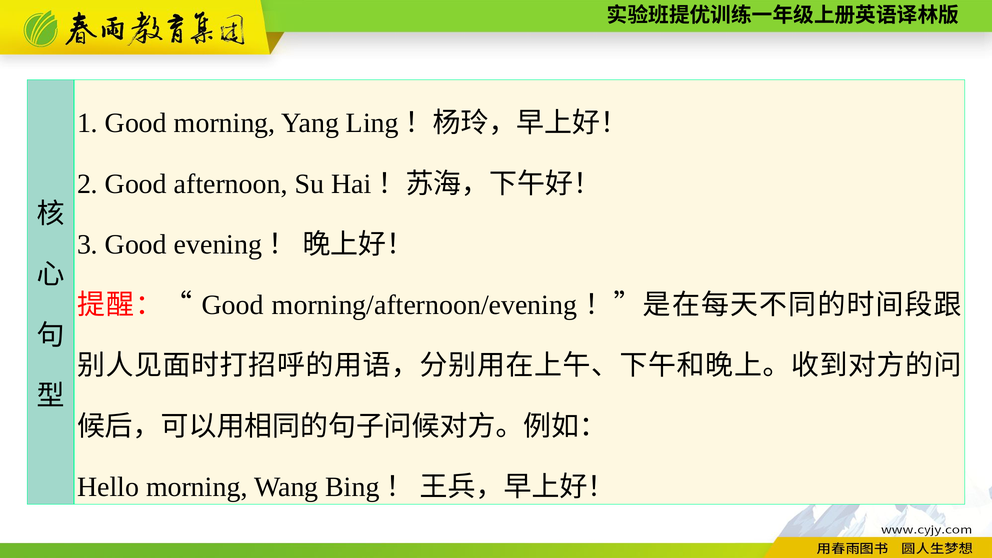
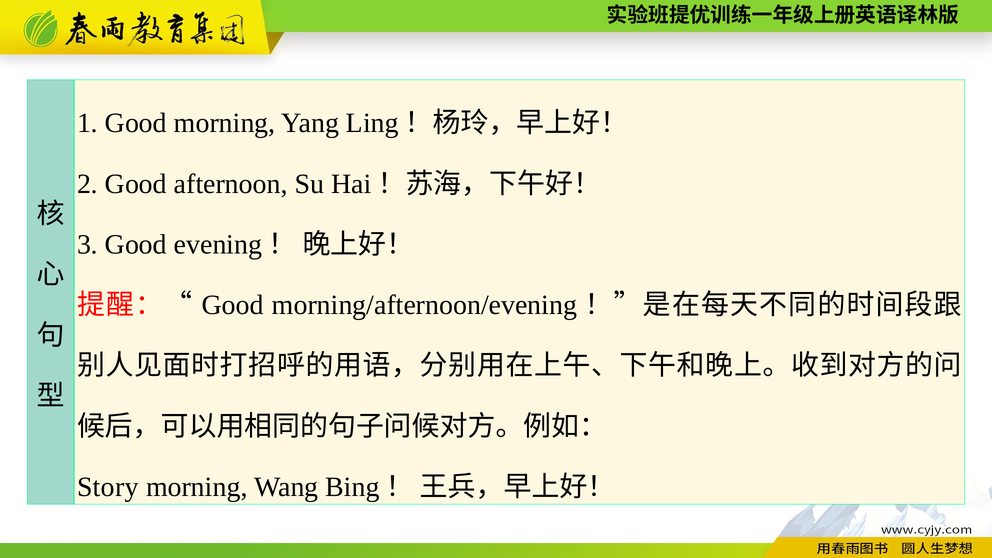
Hello: Hello -> Story
